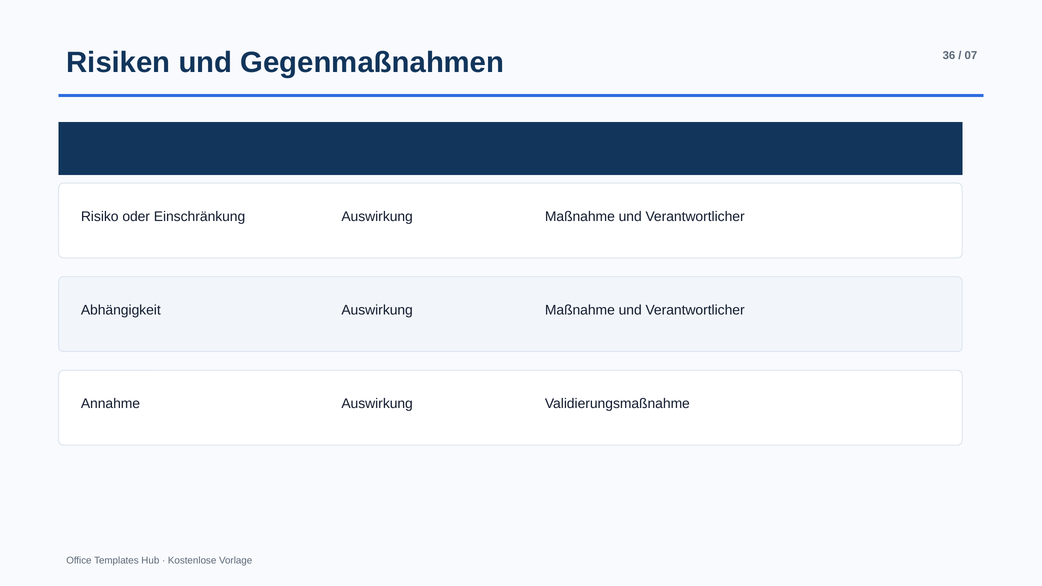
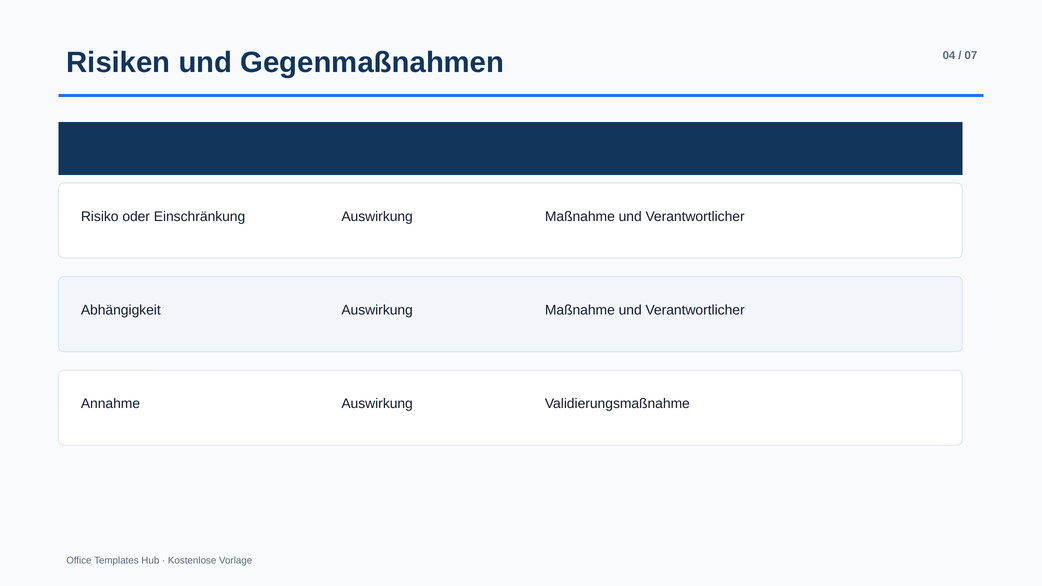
36: 36 -> 04
